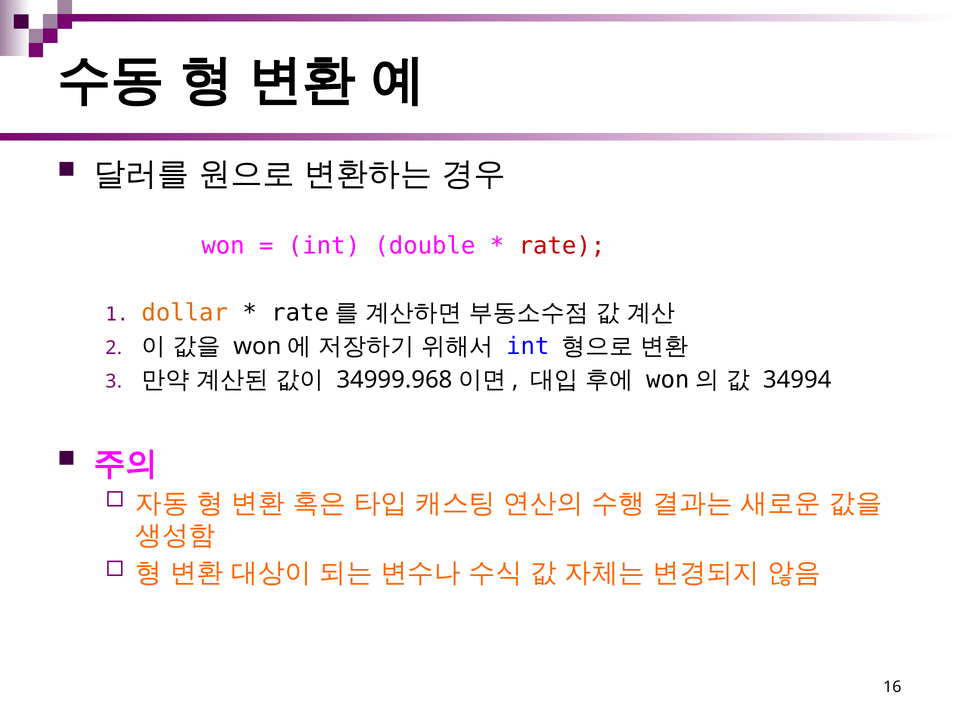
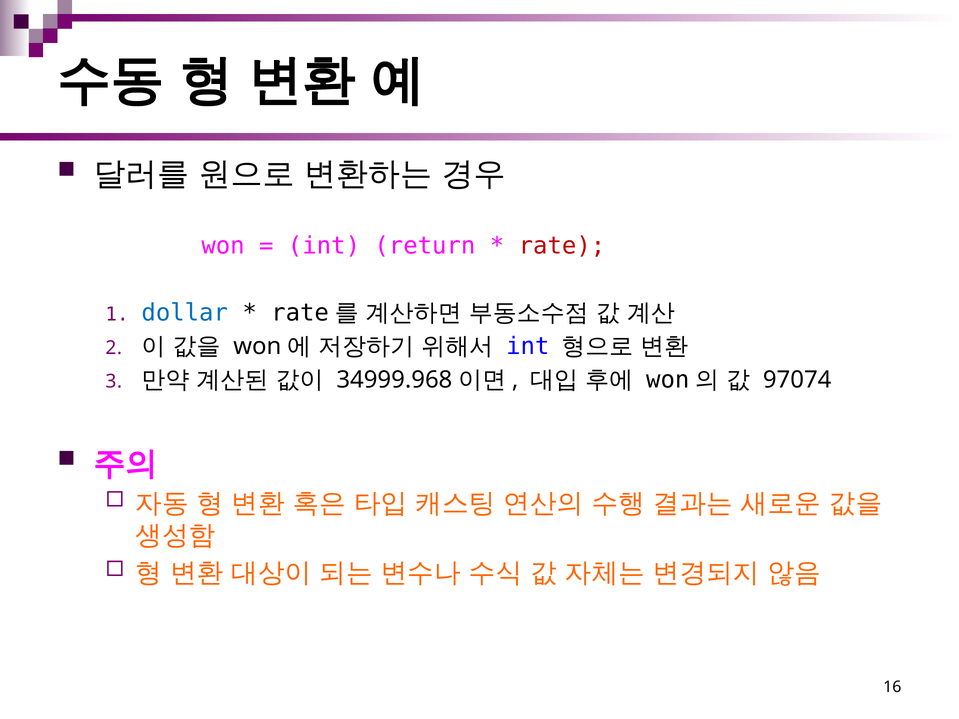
double: double -> return
dollar colour: orange -> blue
34994: 34994 -> 97074
